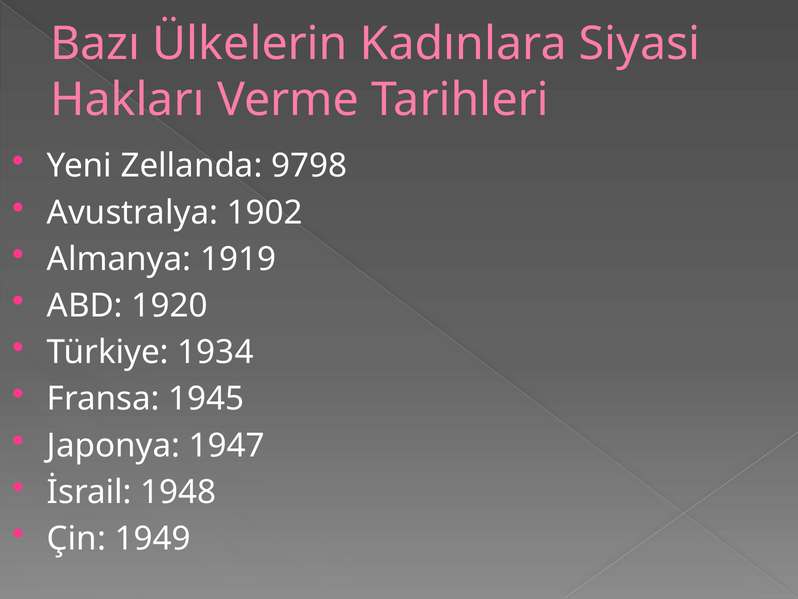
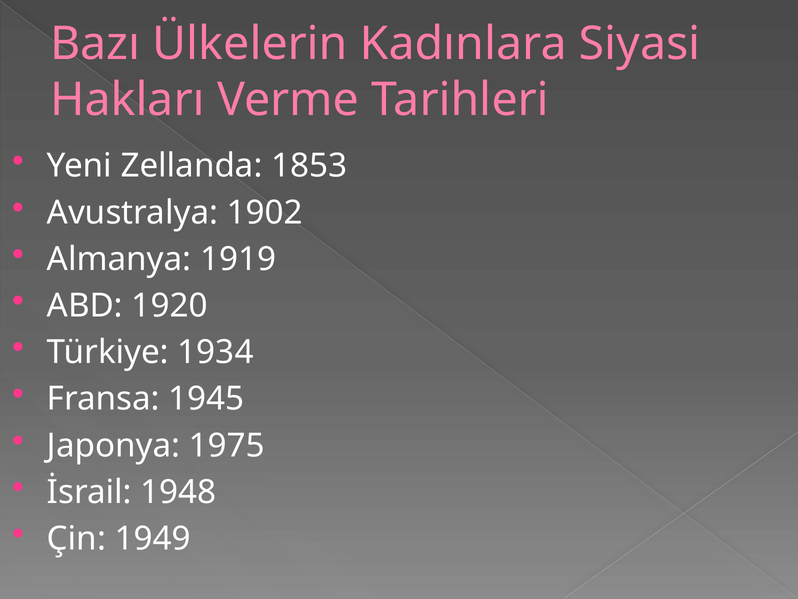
9798: 9798 -> 1853
1947: 1947 -> 1975
